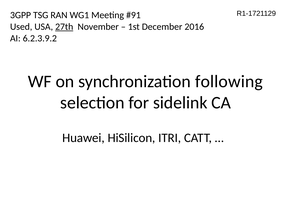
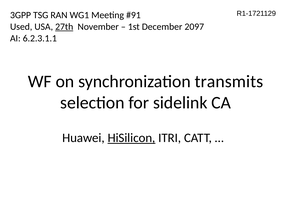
2016: 2016 -> 2097
6.2.3.9.2: 6.2.3.9.2 -> 6.2.3.1.1
following: following -> transmits
HiSilicon underline: none -> present
